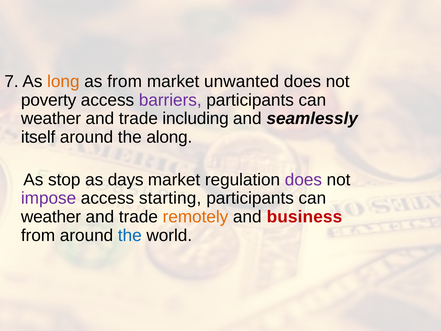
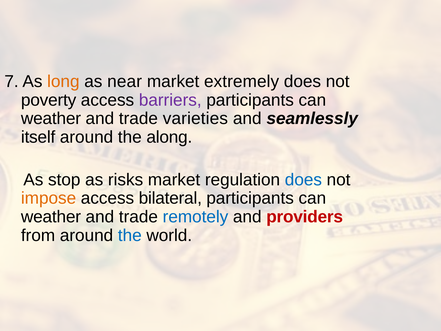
as from: from -> near
unwanted: unwanted -> extremely
including: including -> varieties
days: days -> risks
does at (303, 180) colour: purple -> blue
impose colour: purple -> orange
starting: starting -> bilateral
remotely colour: orange -> blue
business: business -> providers
